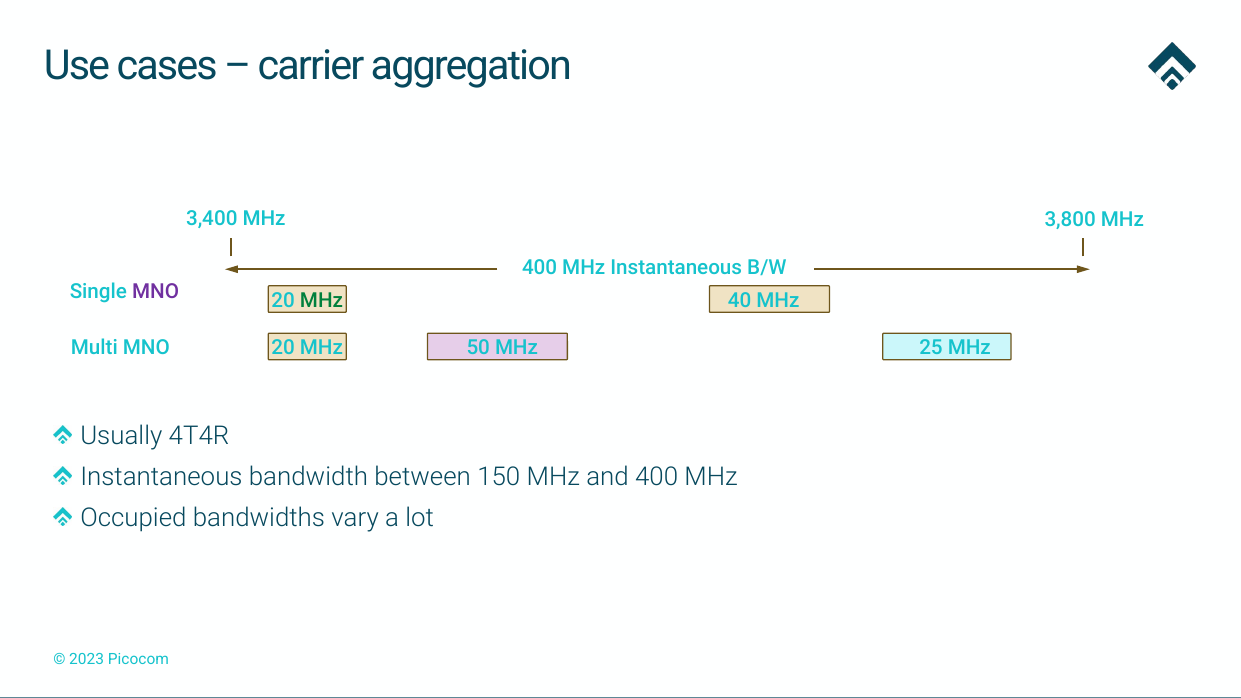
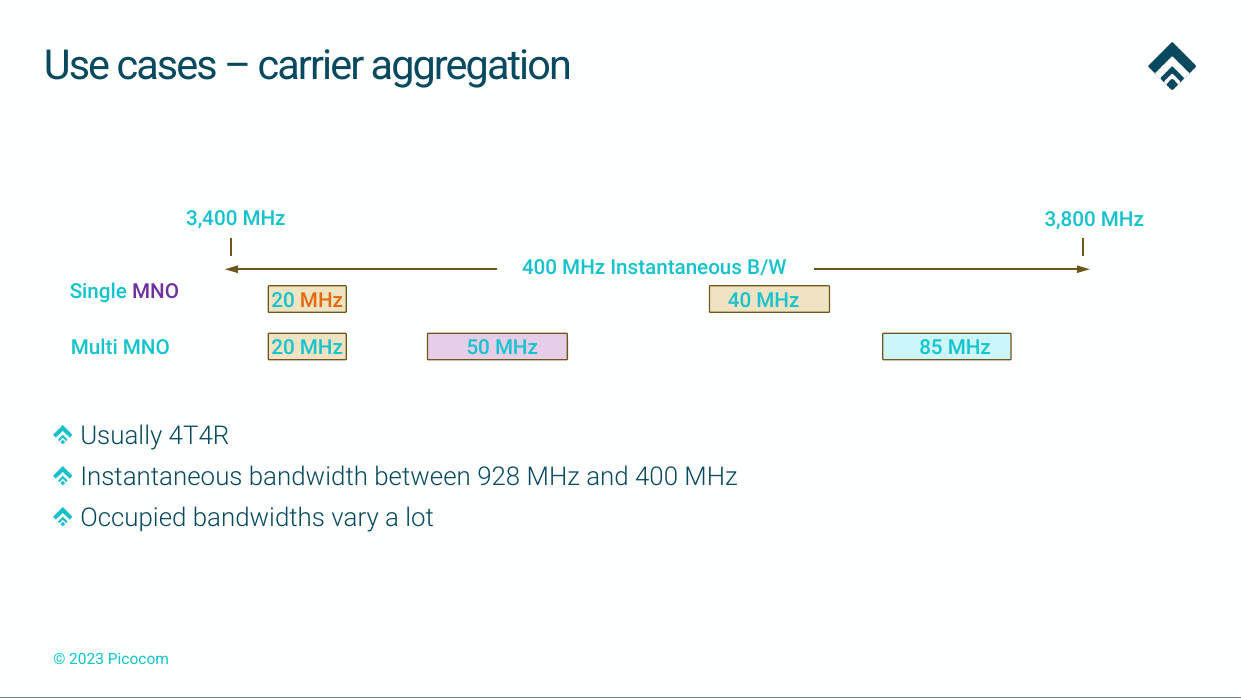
MHz at (322, 301) colour: green -> orange
25: 25 -> 85
150: 150 -> 928
